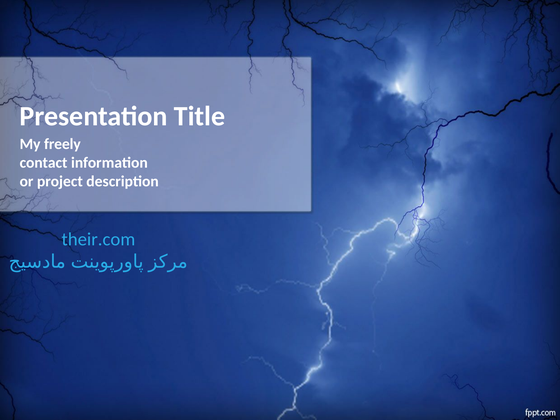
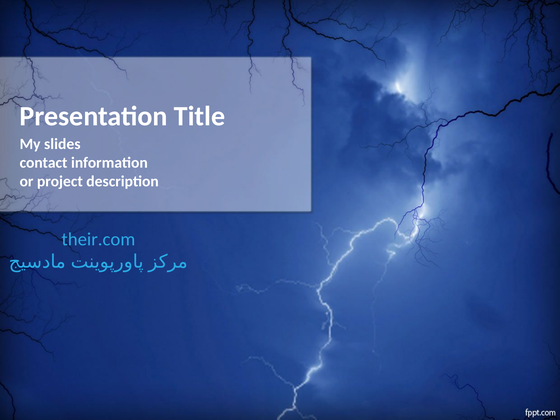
freely: freely -> slides
